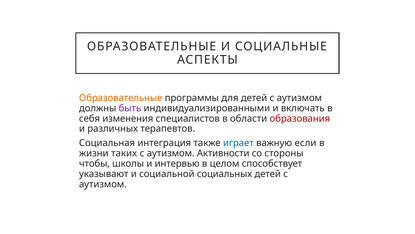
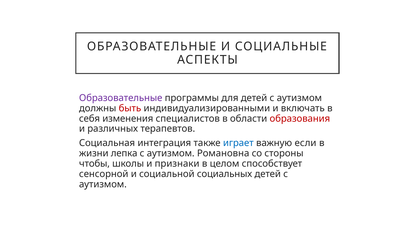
Образовательные at (121, 98) colour: orange -> purple
быть colour: purple -> red
таких: таких -> лепка
Активности: Активности -> Романовна
интервью: интервью -> признаки
указывают: указывают -> сенсорной
